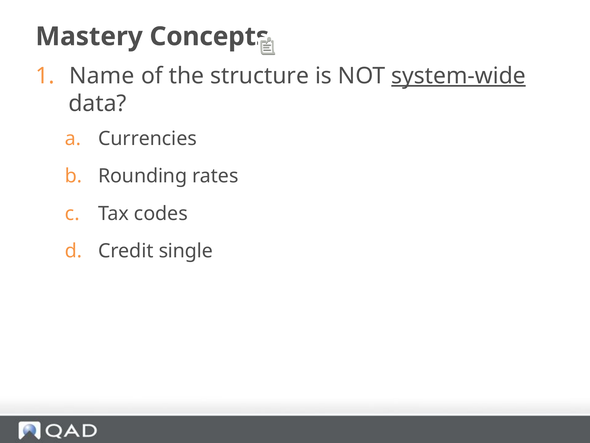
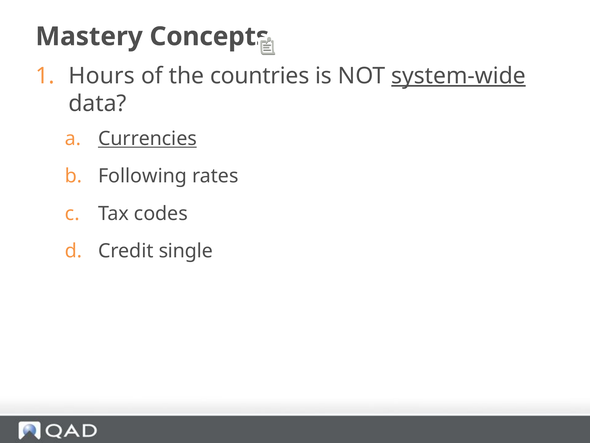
Name: Name -> Hours
structure: structure -> countries
Currencies underline: none -> present
Rounding: Rounding -> Following
